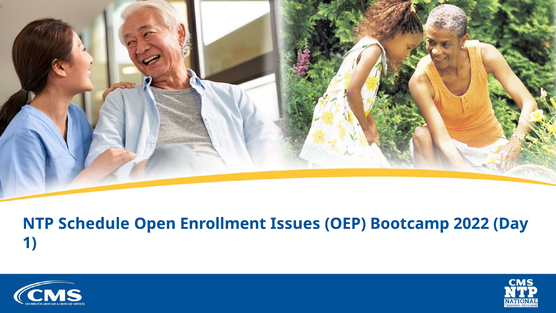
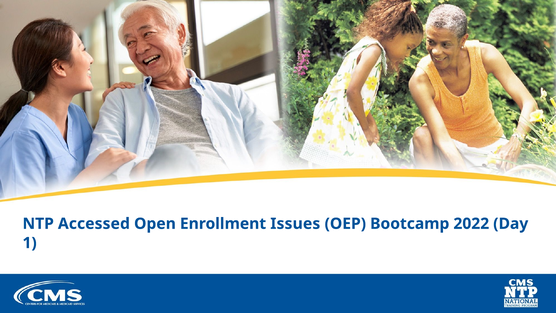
Schedule: Schedule -> Accessed
